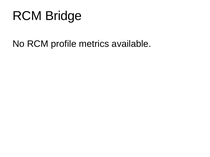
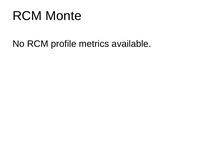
Bridge: Bridge -> Monte
